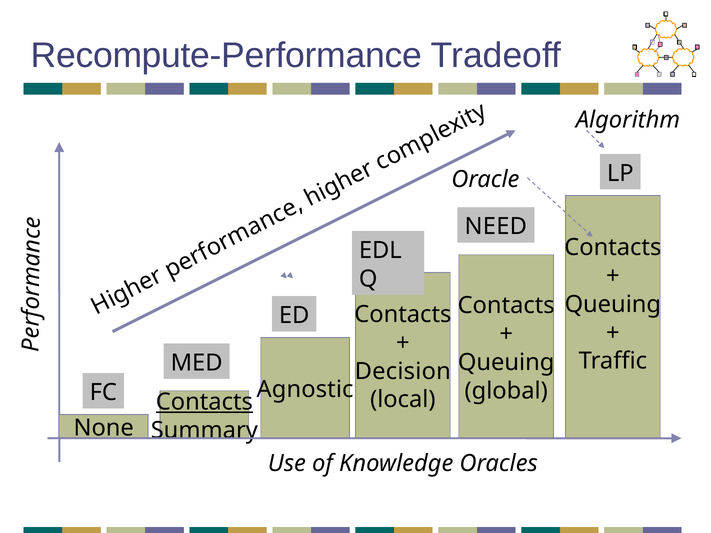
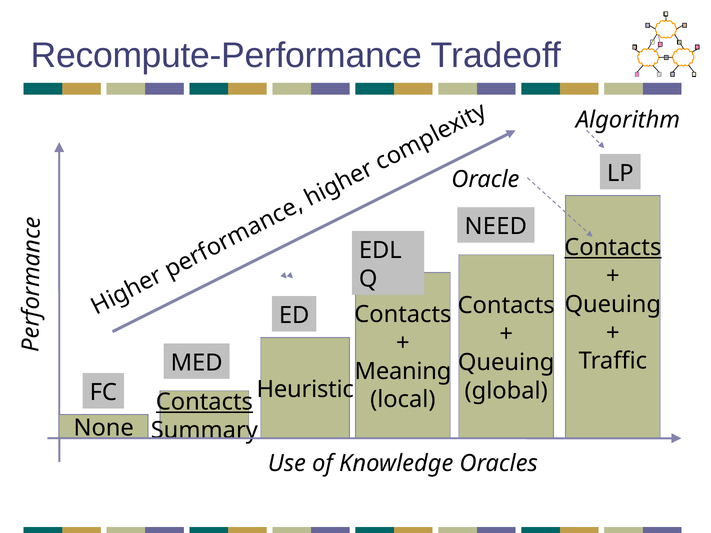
Contacts at (613, 248) underline: none -> present
Decision: Decision -> Meaning
Agnostic: Agnostic -> Heuristic
